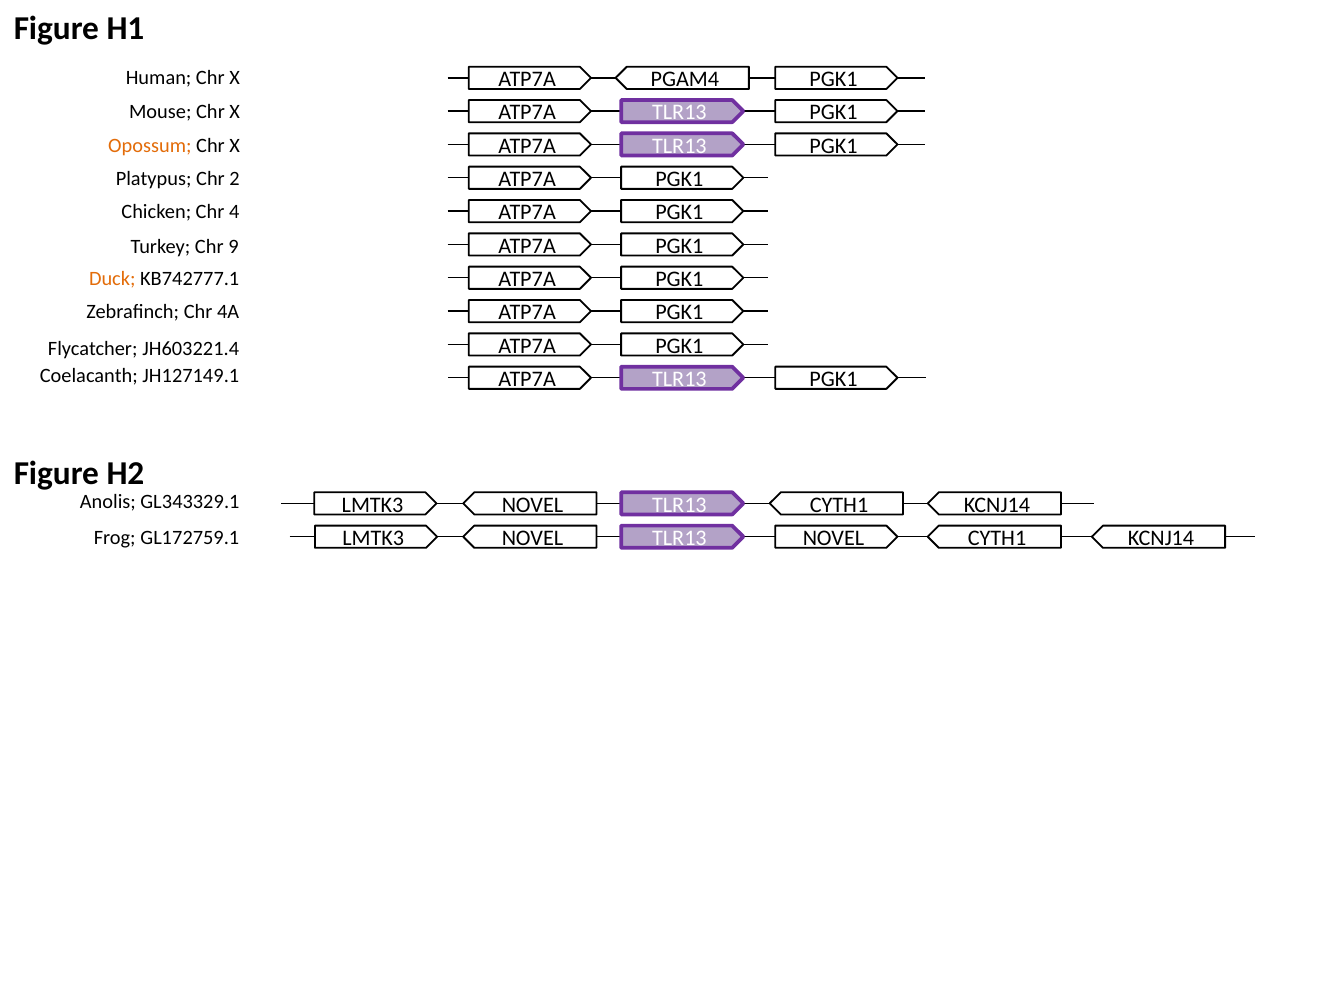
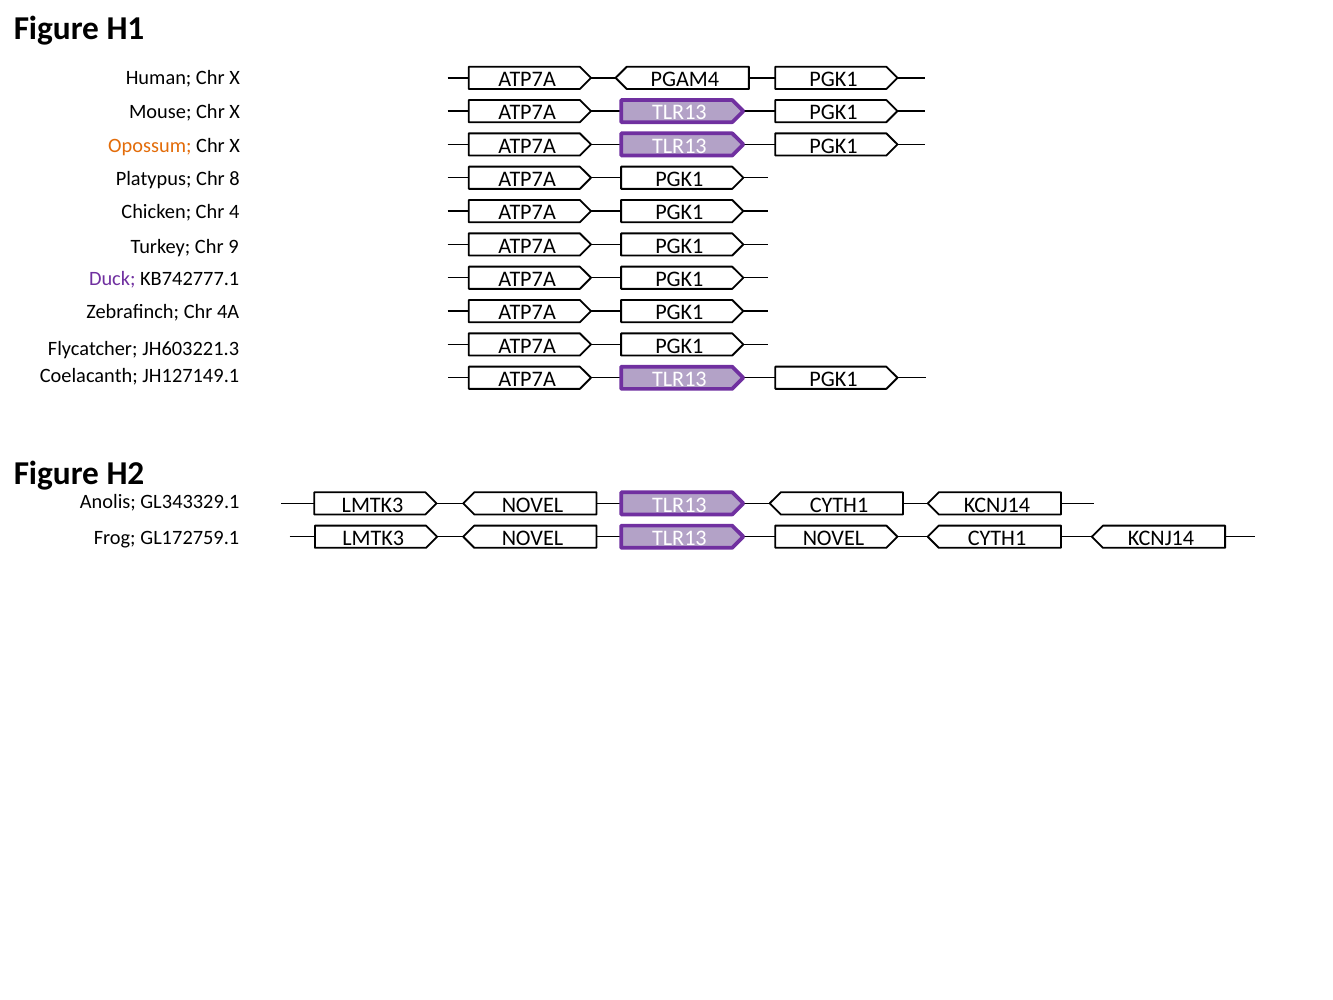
2: 2 -> 8
Duck colour: orange -> purple
JH603221.4: JH603221.4 -> JH603221.3
